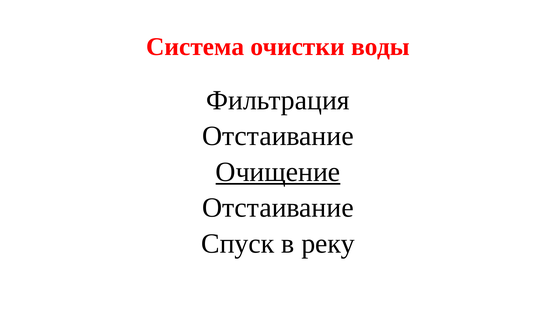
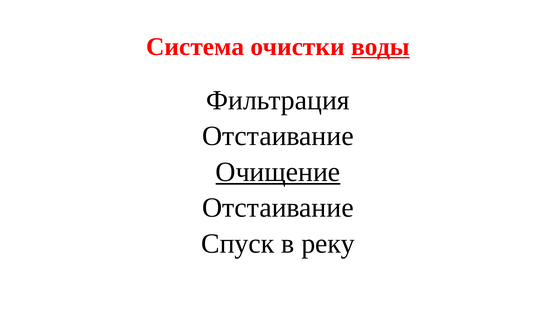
воды underline: none -> present
